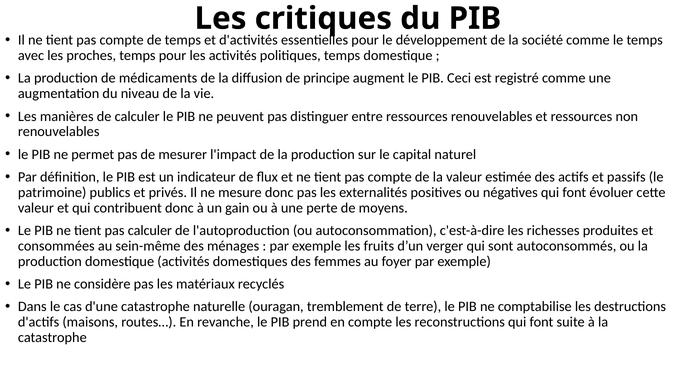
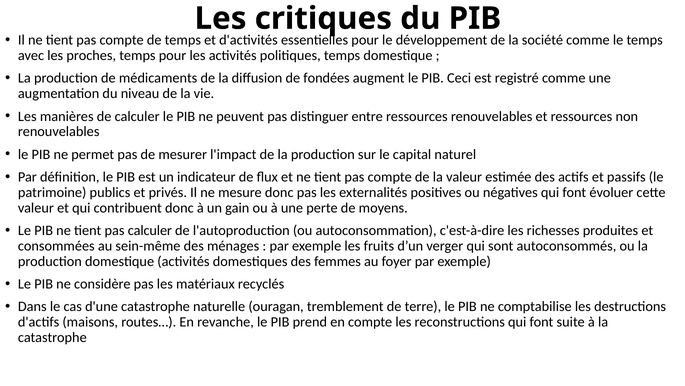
principe: principe -> fondées
